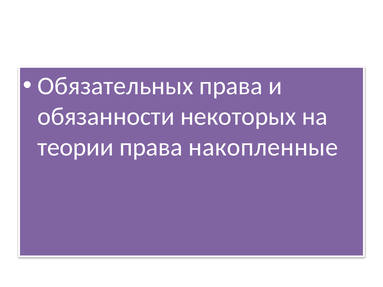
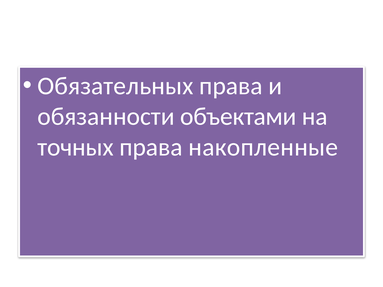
некоторых: некоторых -> объектами
теории: теории -> точных
